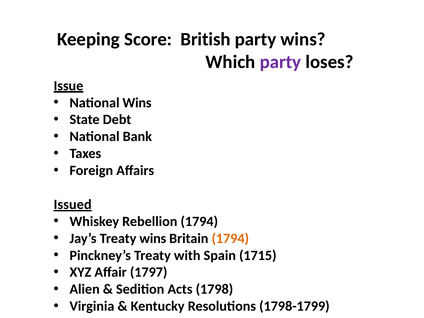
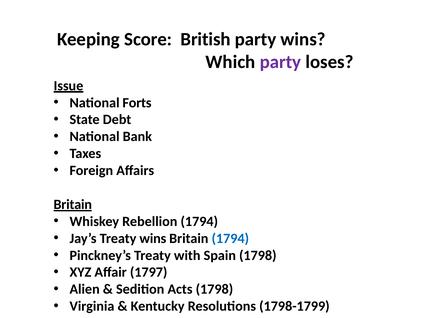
National Wins: Wins -> Forts
Issued at (73, 204): Issued -> Britain
1794 at (230, 238) colour: orange -> blue
Spain 1715: 1715 -> 1798
